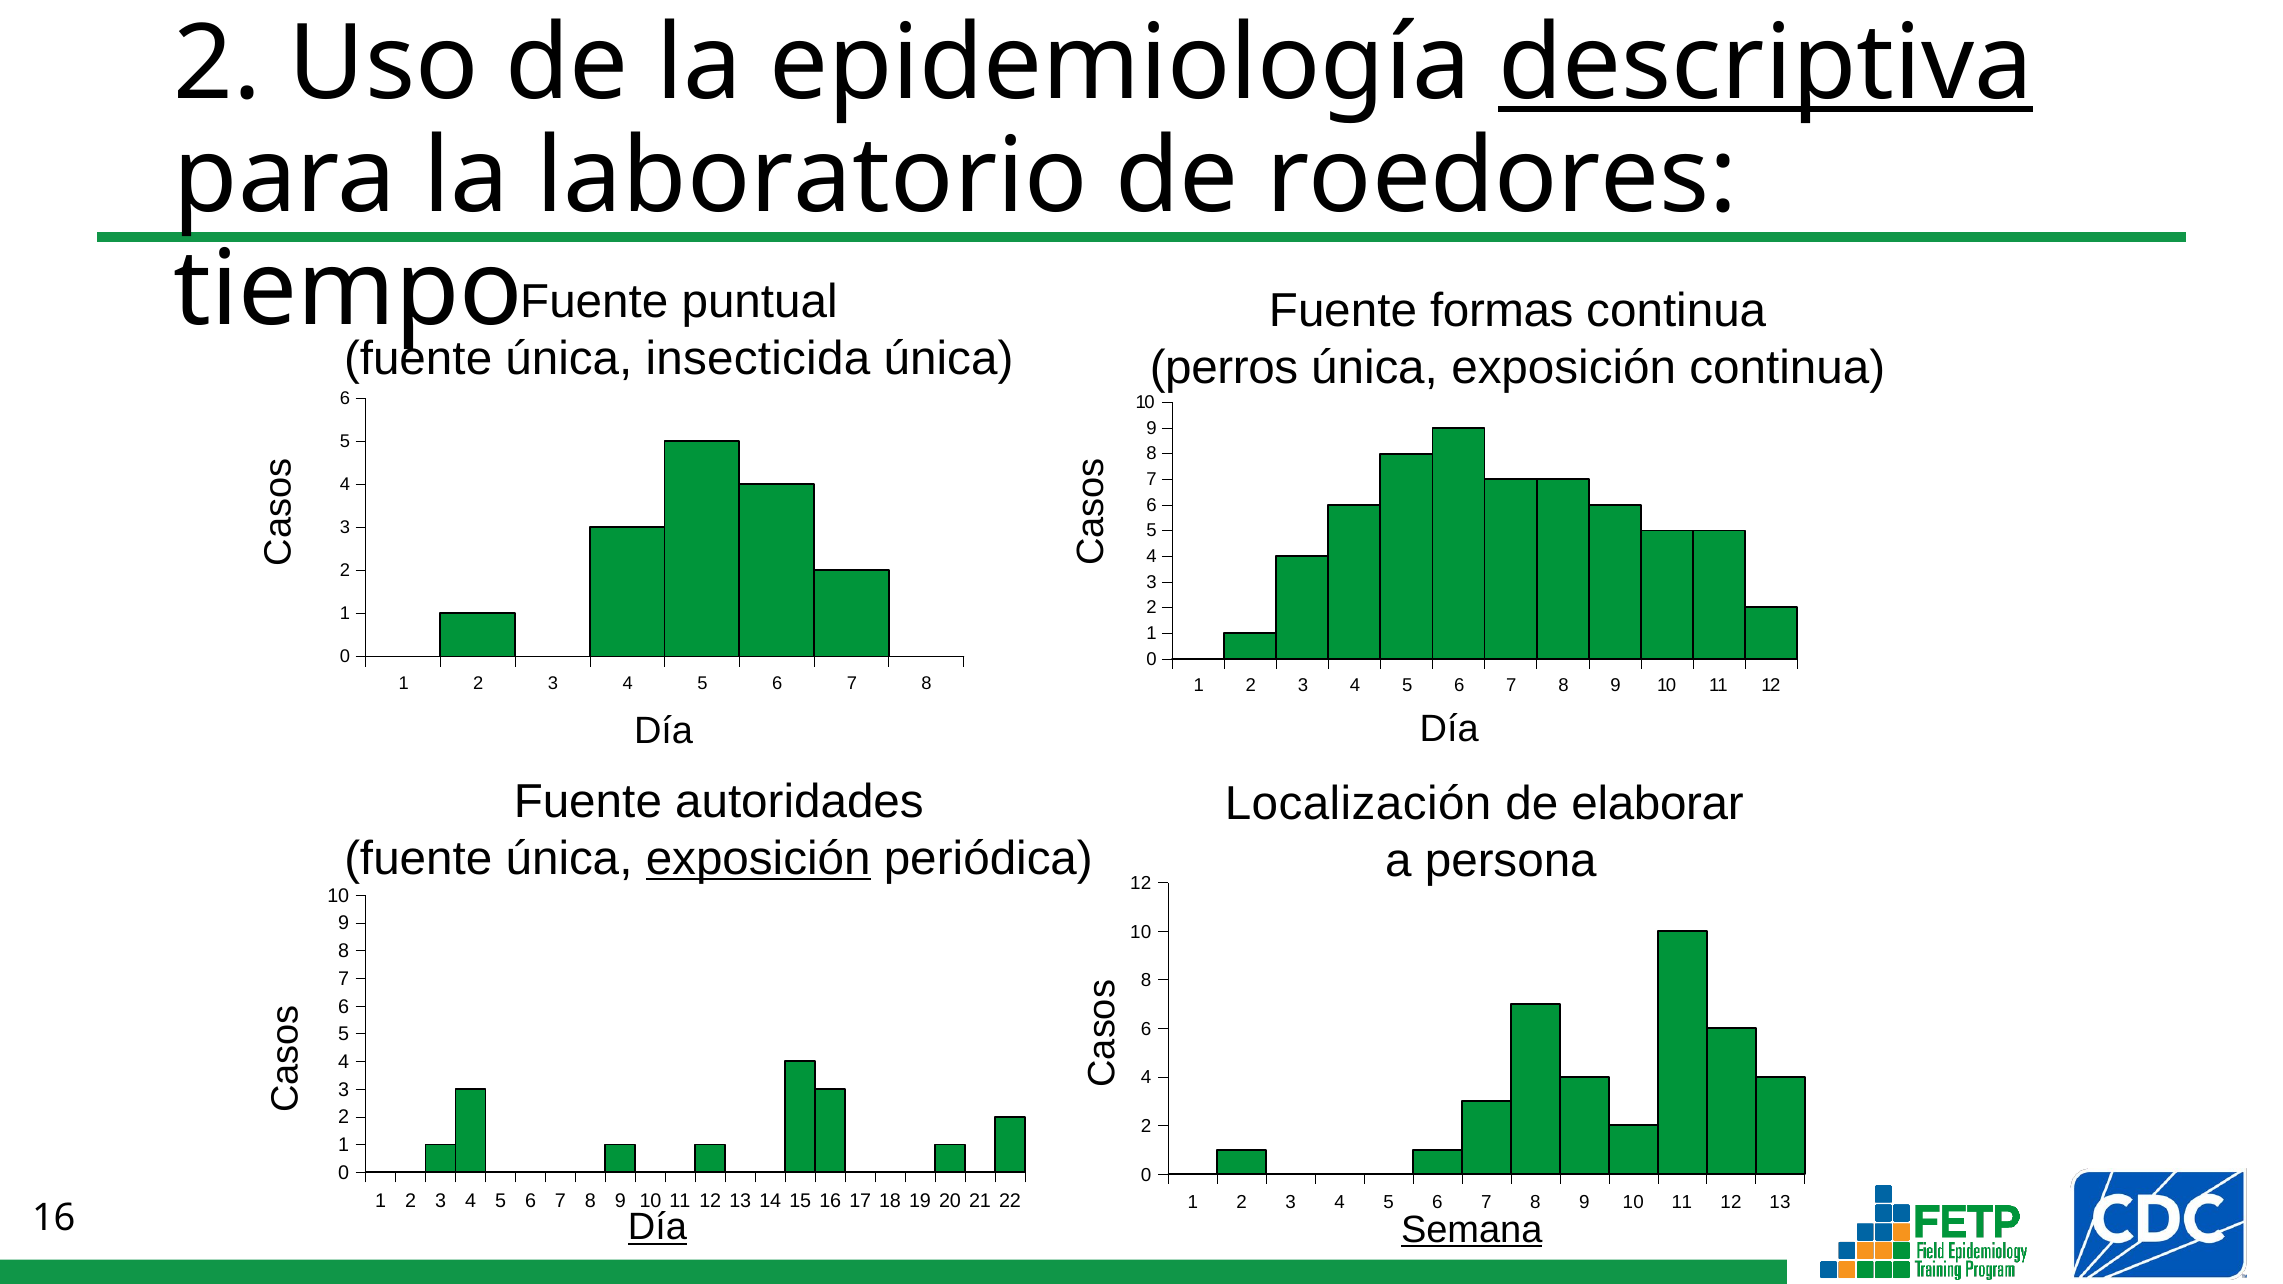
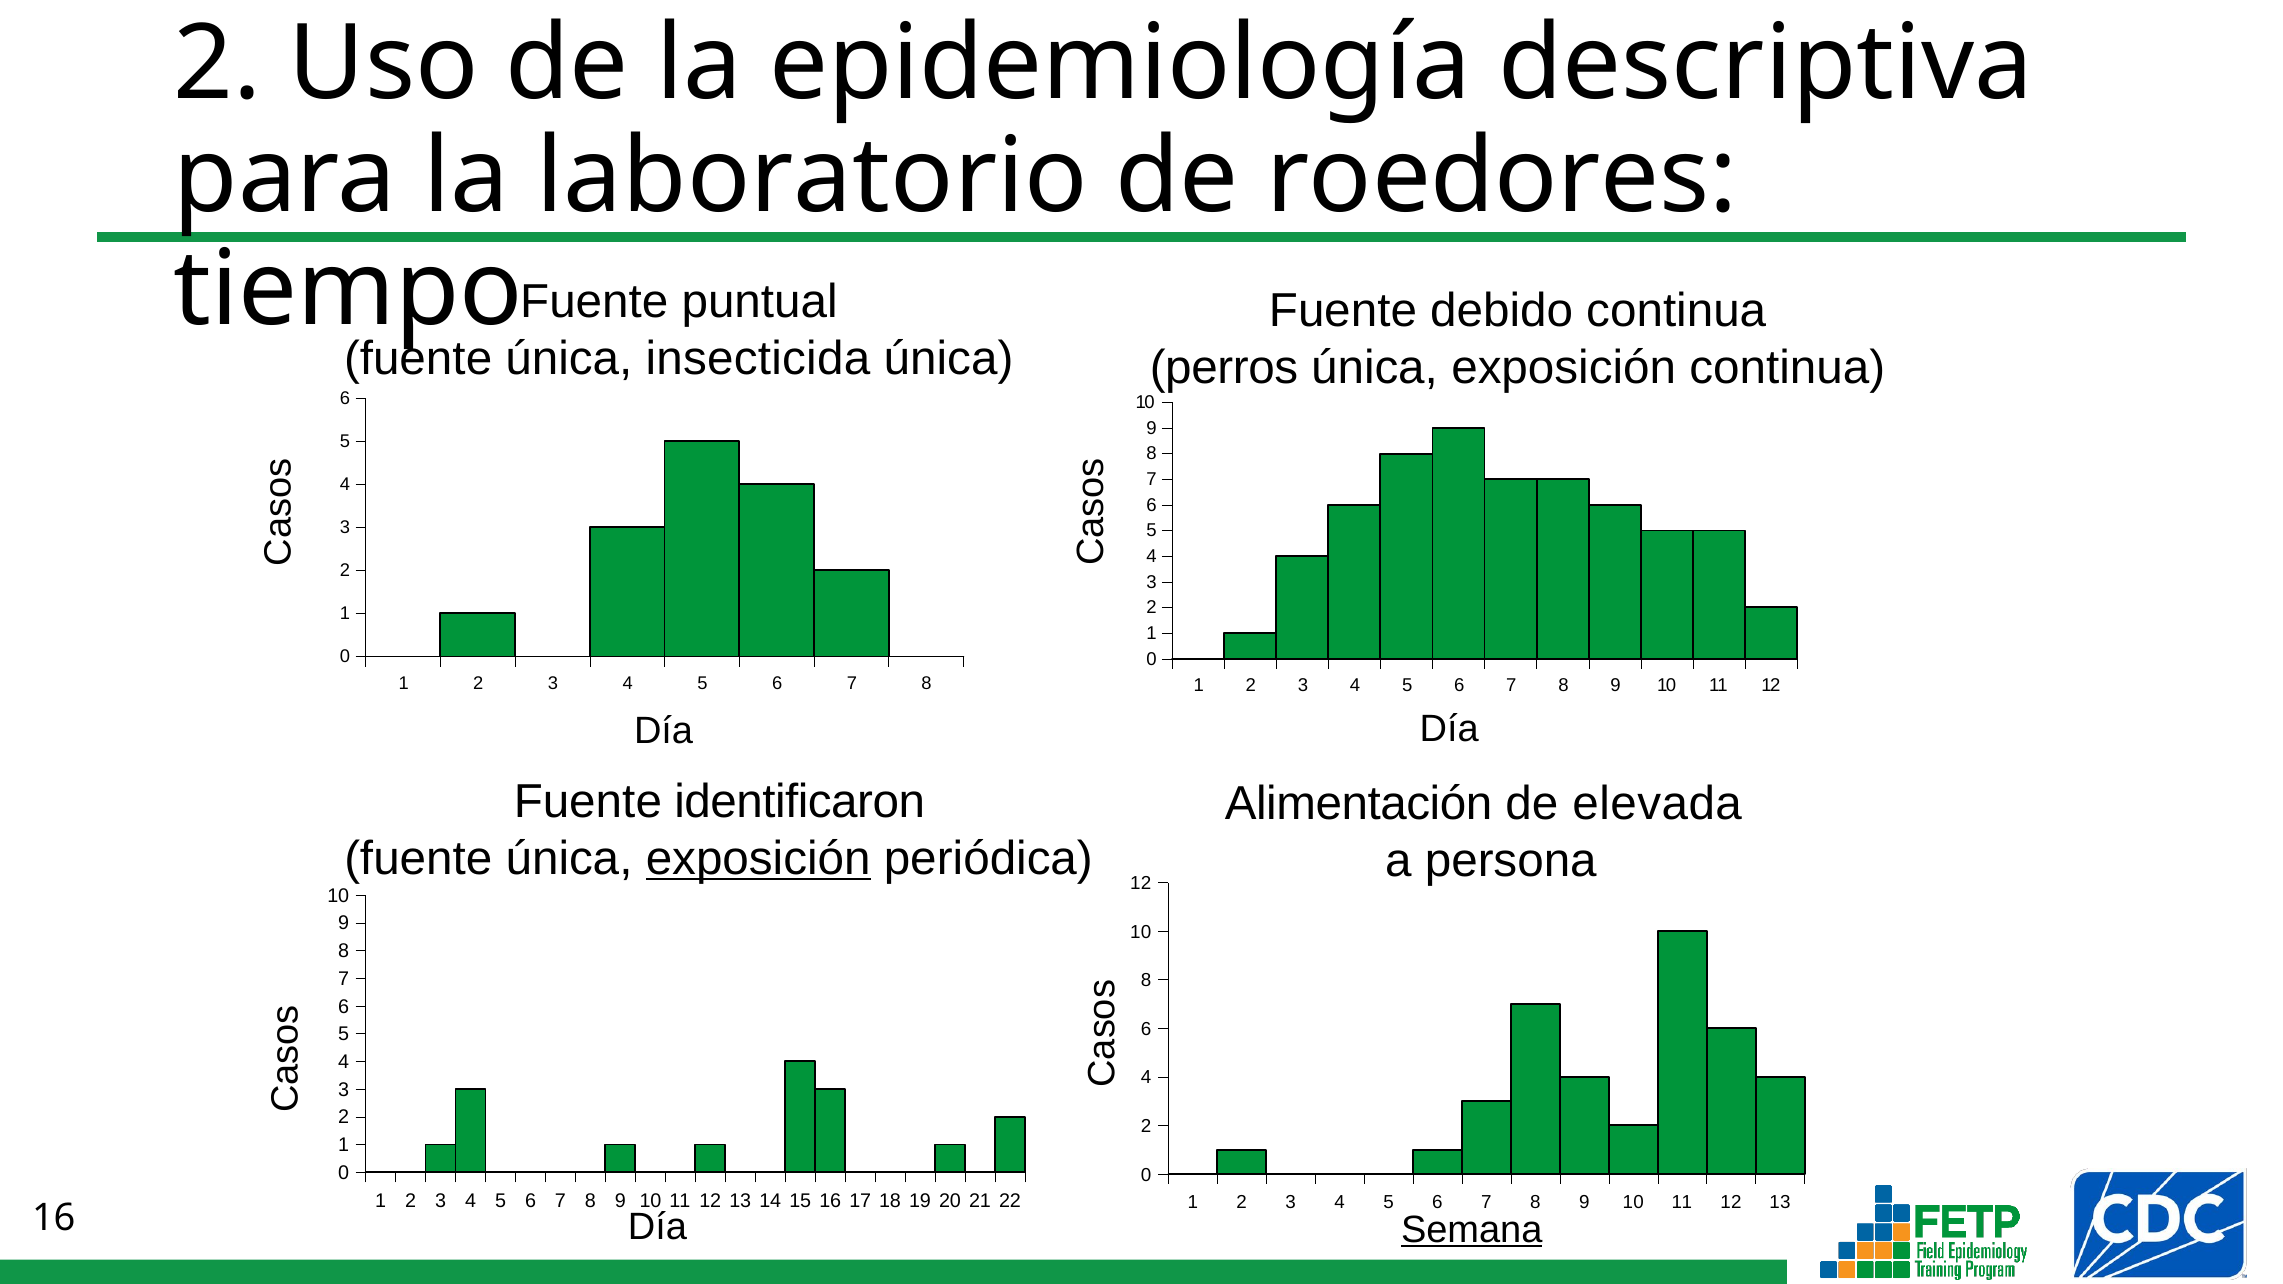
descriptiva underline: present -> none
formas: formas -> debido
autoridades: autoridades -> identificaron
Localización: Localización -> Alimentación
elaborar: elaborar -> elevada
Día at (657, 1227) underline: present -> none
